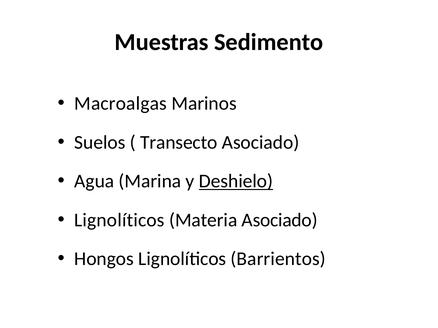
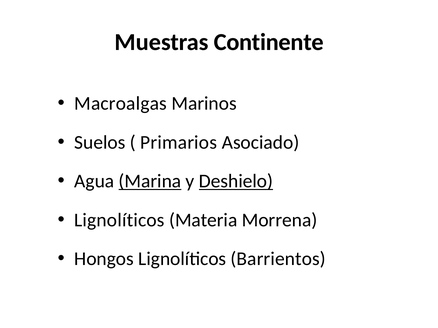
Sedimento: Sedimento -> Continente
Transecto: Transecto -> Primarios
Marina underline: none -> present
Materia Asociado: Asociado -> Morrena
